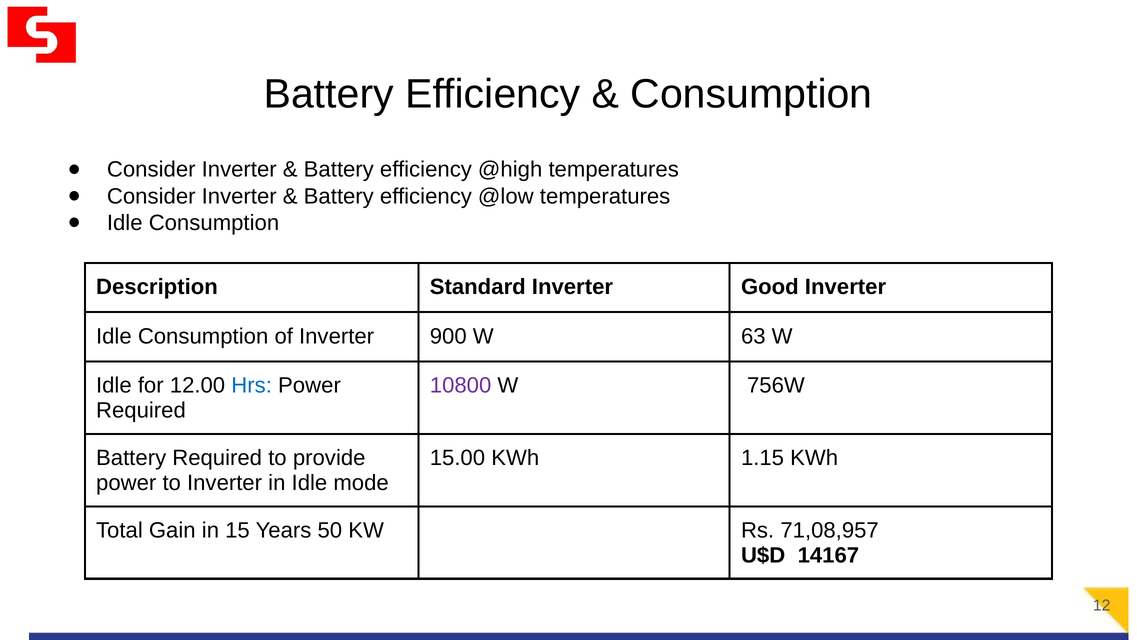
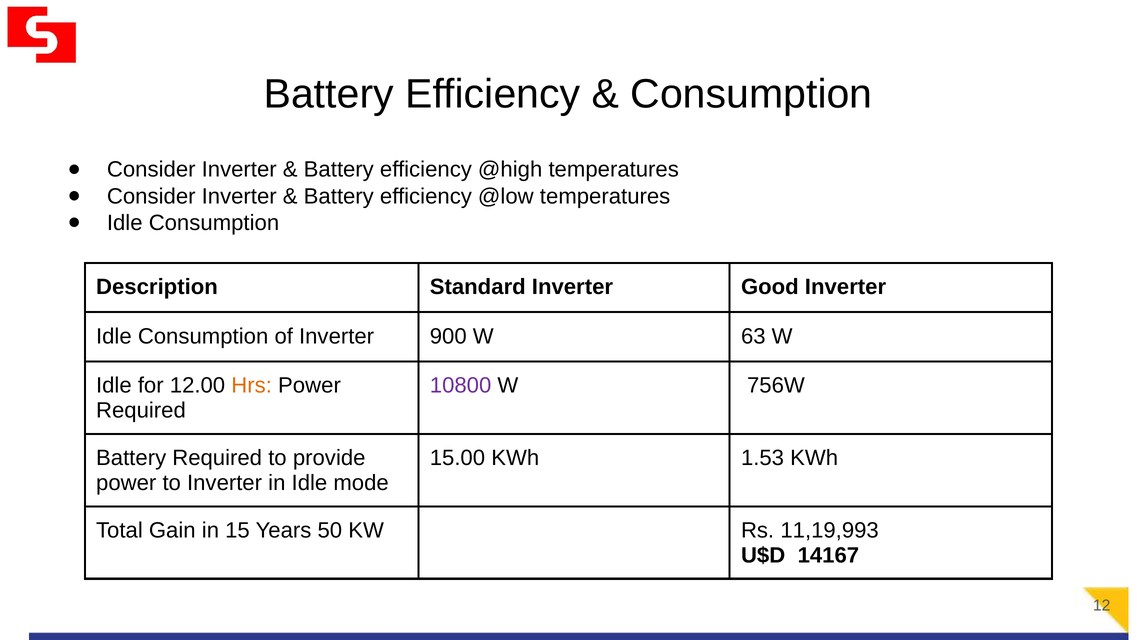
Hrs colour: blue -> orange
1.15: 1.15 -> 1.53
71,08,957: 71,08,957 -> 11,19,993
